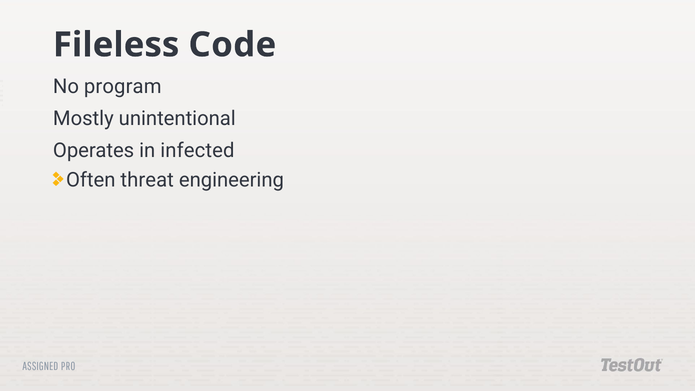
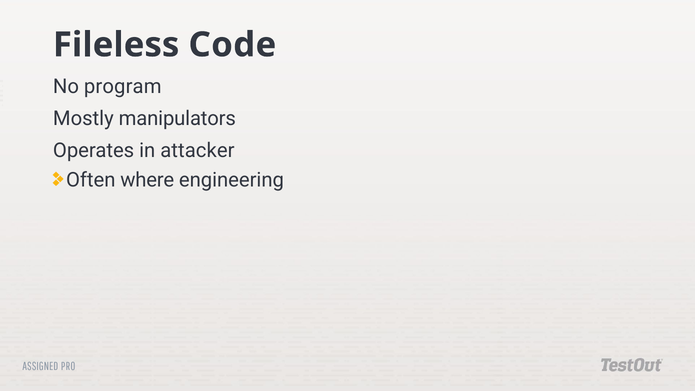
unintentional: unintentional -> manipulators
infected: infected -> attacker
threat: threat -> where
